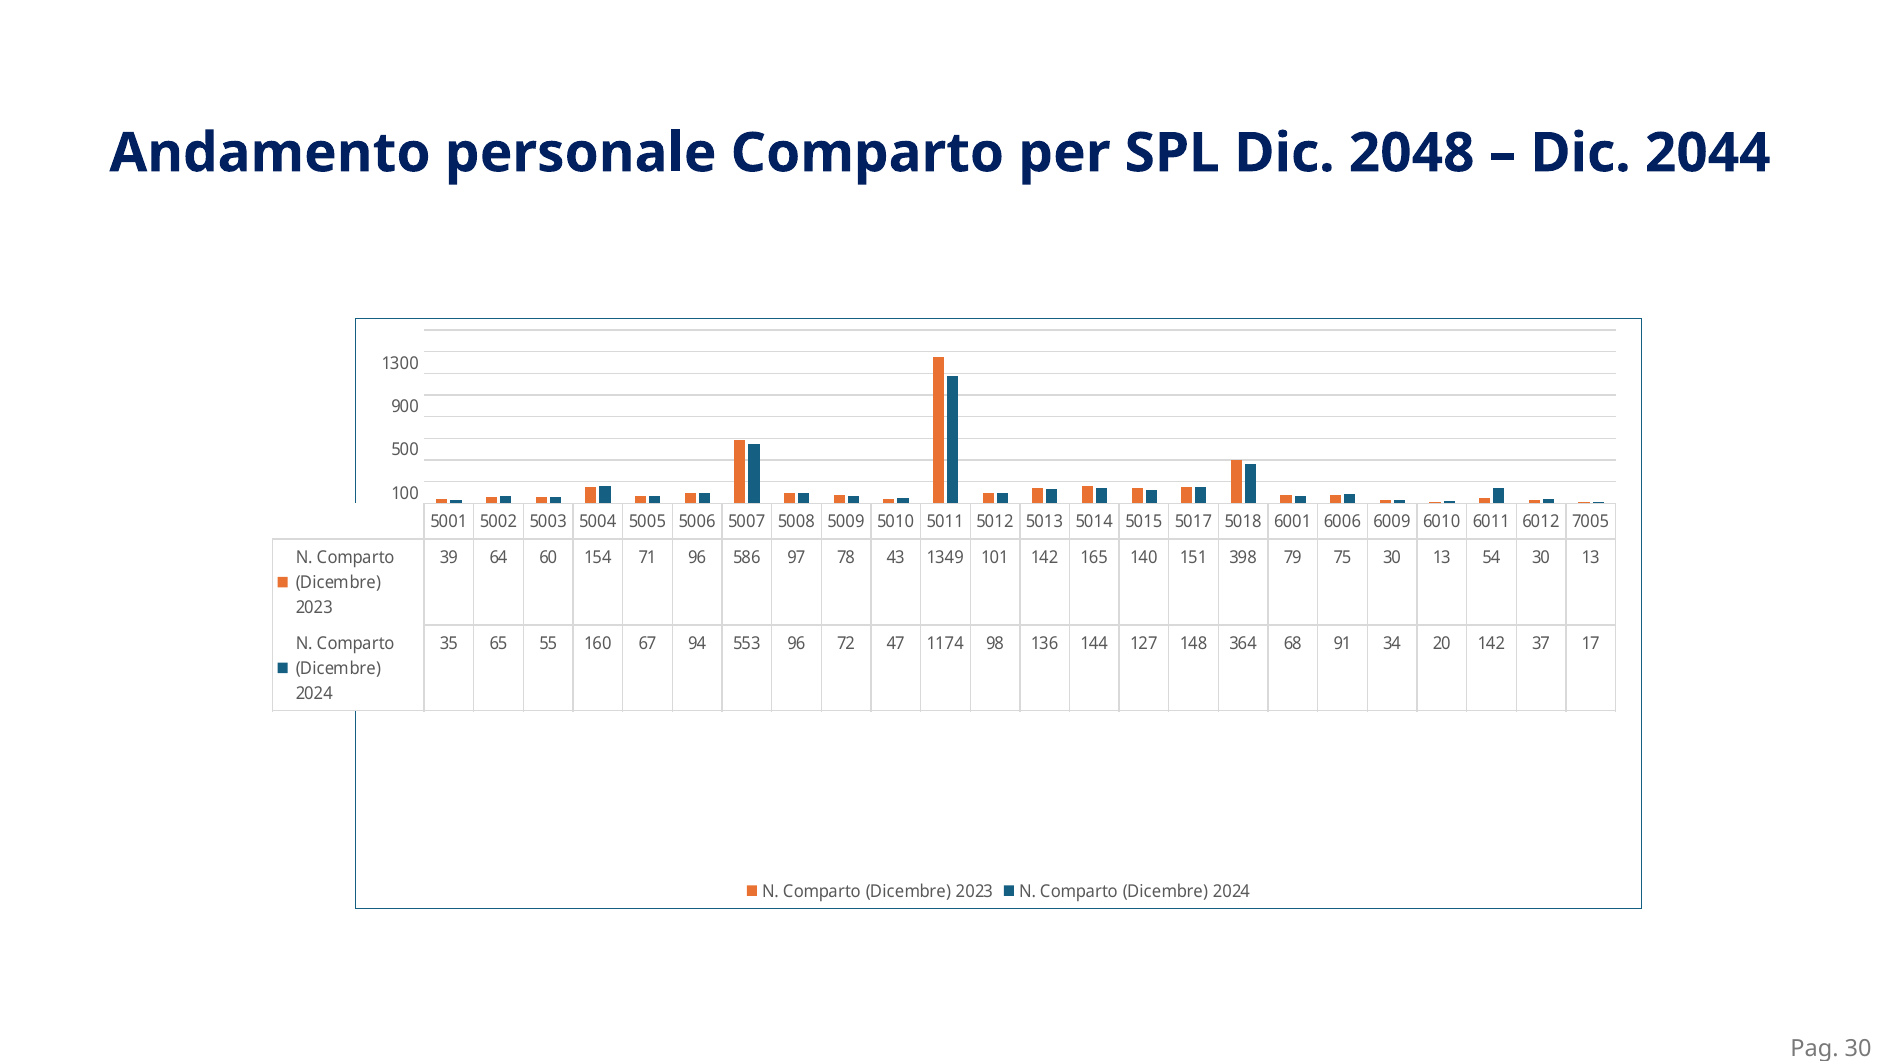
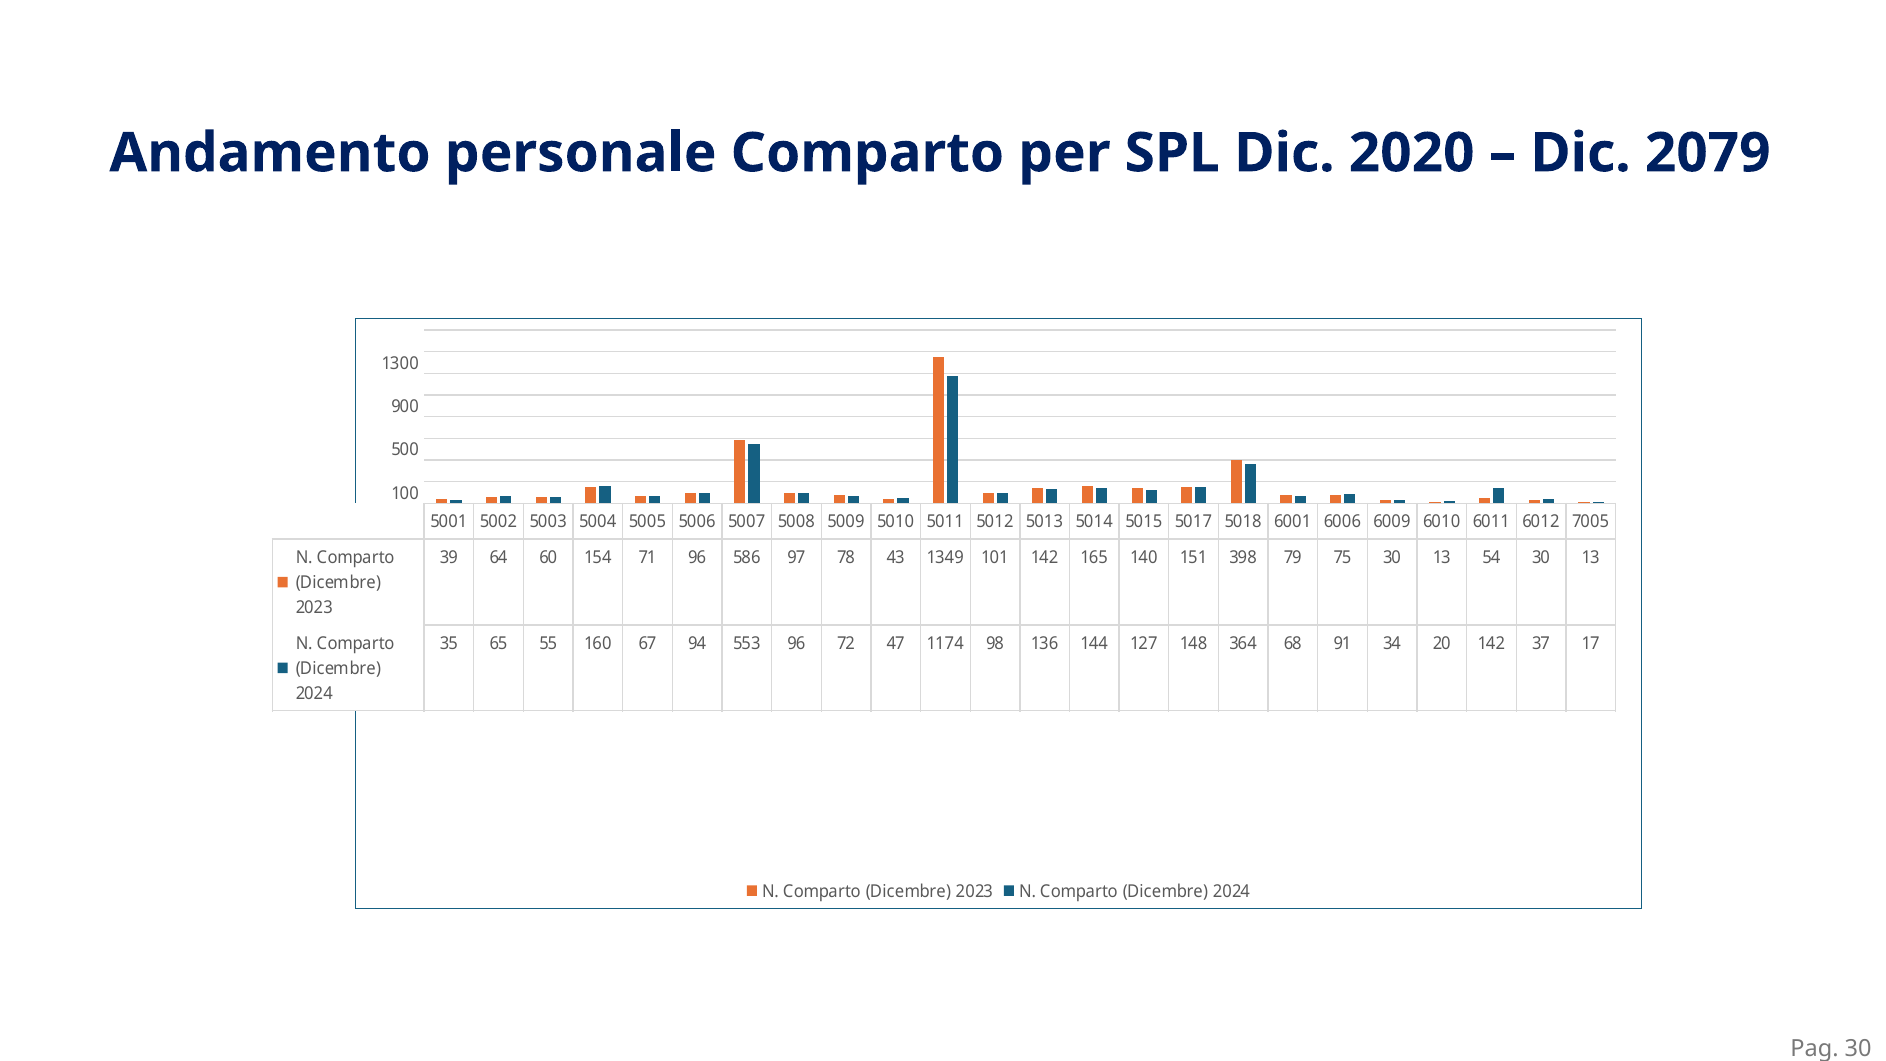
2048: 2048 -> 2020
2044: 2044 -> 2079
